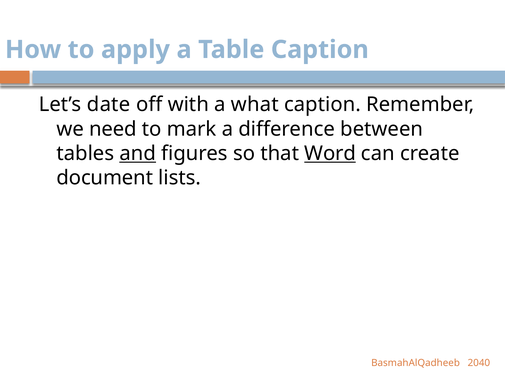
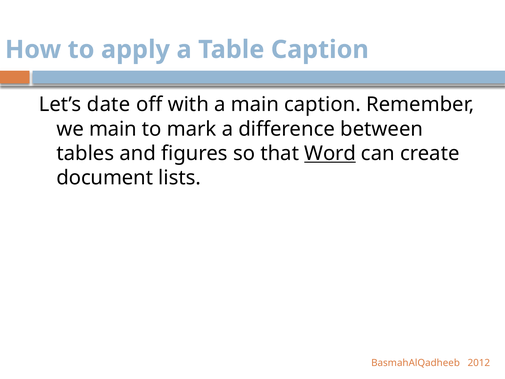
a what: what -> main
we need: need -> main
and underline: present -> none
2040: 2040 -> 2012
